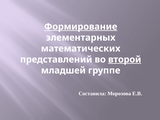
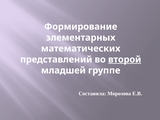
Формирование underline: present -> none
